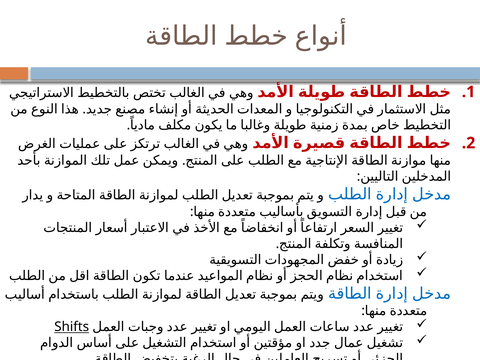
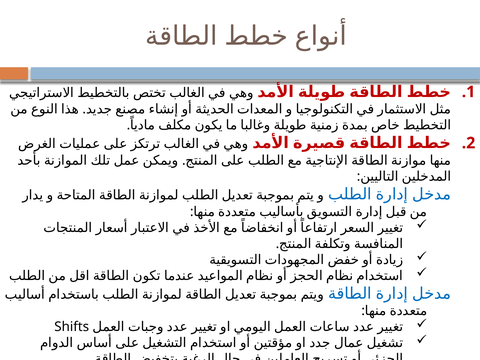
Shifts underline: present -> none
